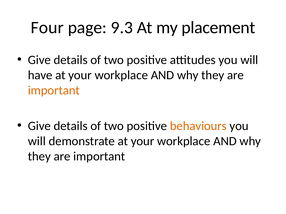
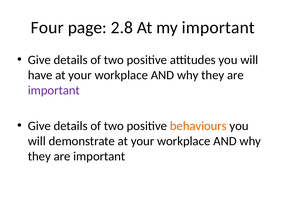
9.3: 9.3 -> 2.8
my placement: placement -> important
important at (54, 91) colour: orange -> purple
